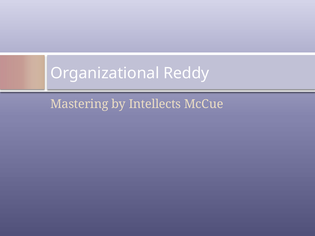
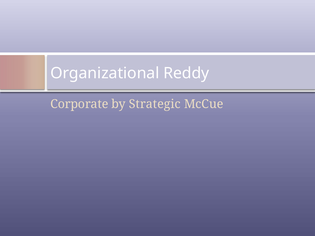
Mastering: Mastering -> Corporate
Intellects: Intellects -> Strategic
